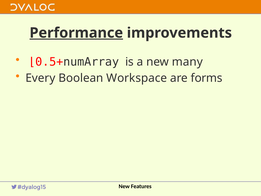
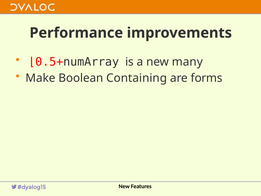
Performance underline: present -> none
Every: Every -> Make
Workspace: Workspace -> Containing
